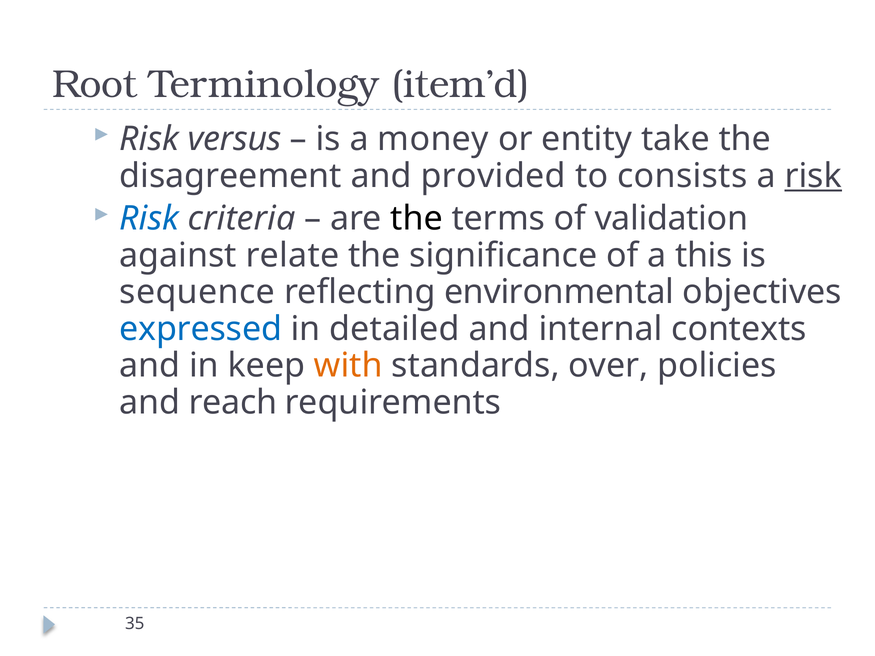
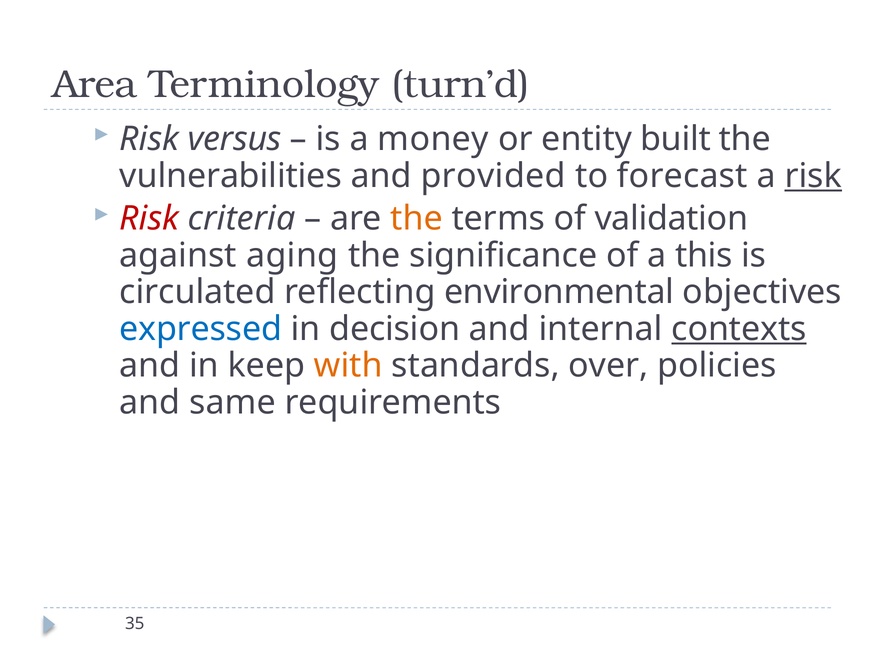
Root: Root -> Area
item’d: item’d -> turn’d
take: take -> built
disagreement: disagreement -> vulnerabilities
consists: consists -> forecast
Risk at (149, 219) colour: blue -> red
the at (417, 219) colour: black -> orange
relate: relate -> aging
sequence: sequence -> circulated
detailed: detailed -> decision
contexts underline: none -> present
reach: reach -> same
